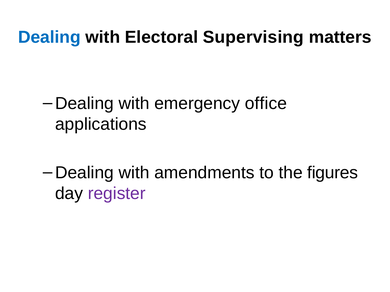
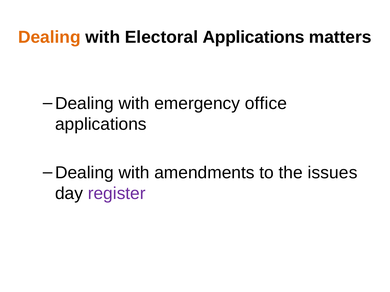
Dealing at (49, 37) colour: blue -> orange
Electoral Supervising: Supervising -> Applications
figures: figures -> issues
